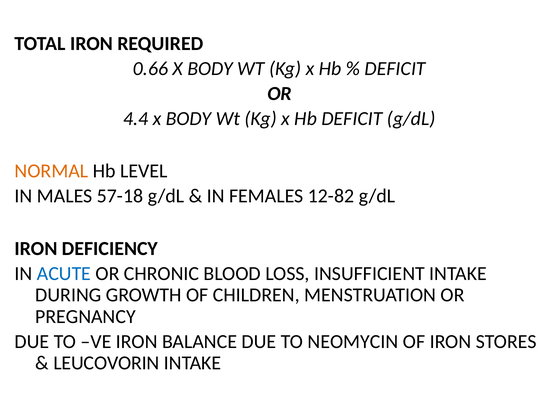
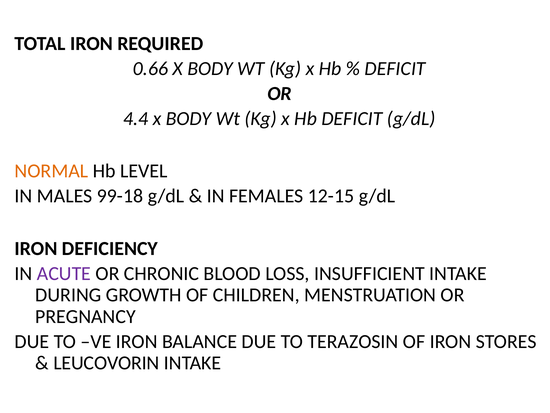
57-18: 57-18 -> 99-18
12-82: 12-82 -> 12-15
ACUTE colour: blue -> purple
NEOMYCIN: NEOMYCIN -> TERAZOSIN
